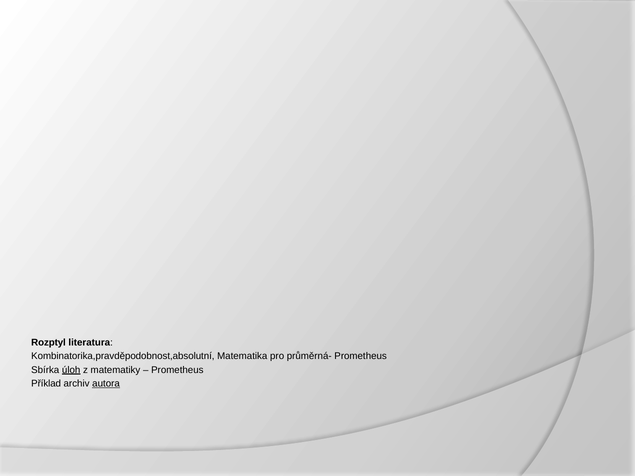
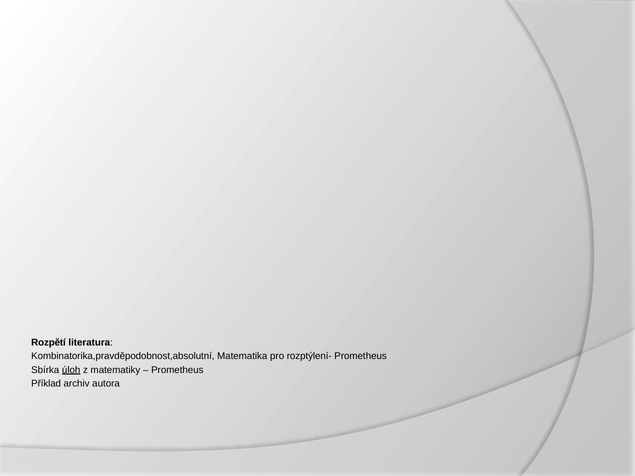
Rozptyl: Rozptyl -> Rozpětí
průměrná-: průměrná- -> rozptýlení-
autora underline: present -> none
